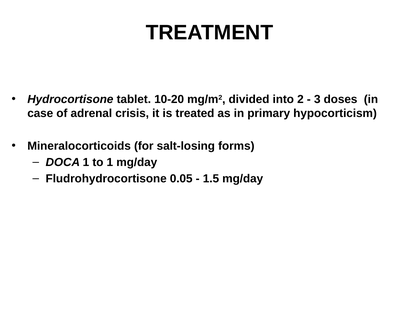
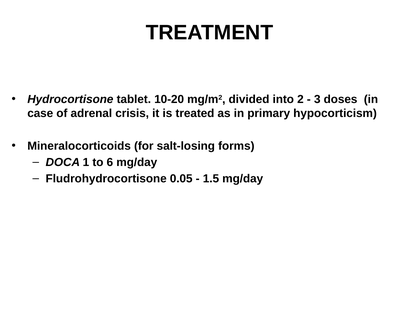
to 1: 1 -> 6
